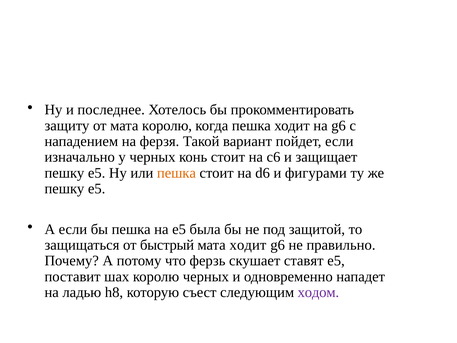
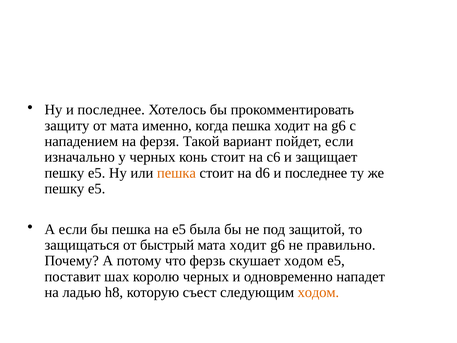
мата королю: королю -> именно
d6 и фигурами: фигурами -> последнее
скушает ставят: ставят -> ходом
ходом at (318, 292) colour: purple -> orange
